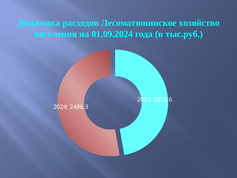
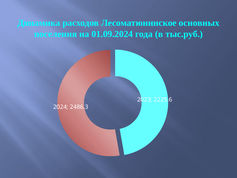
хозяйство: хозяйство -> основных
